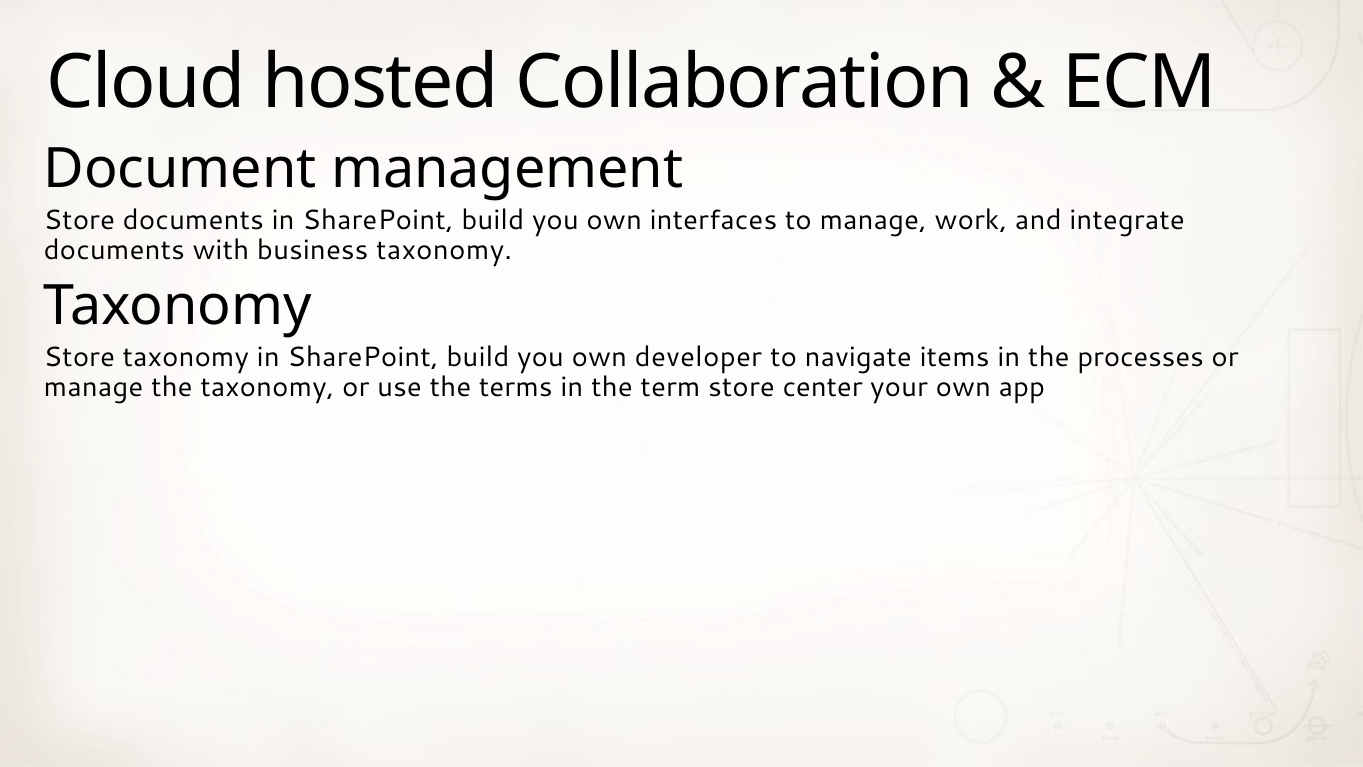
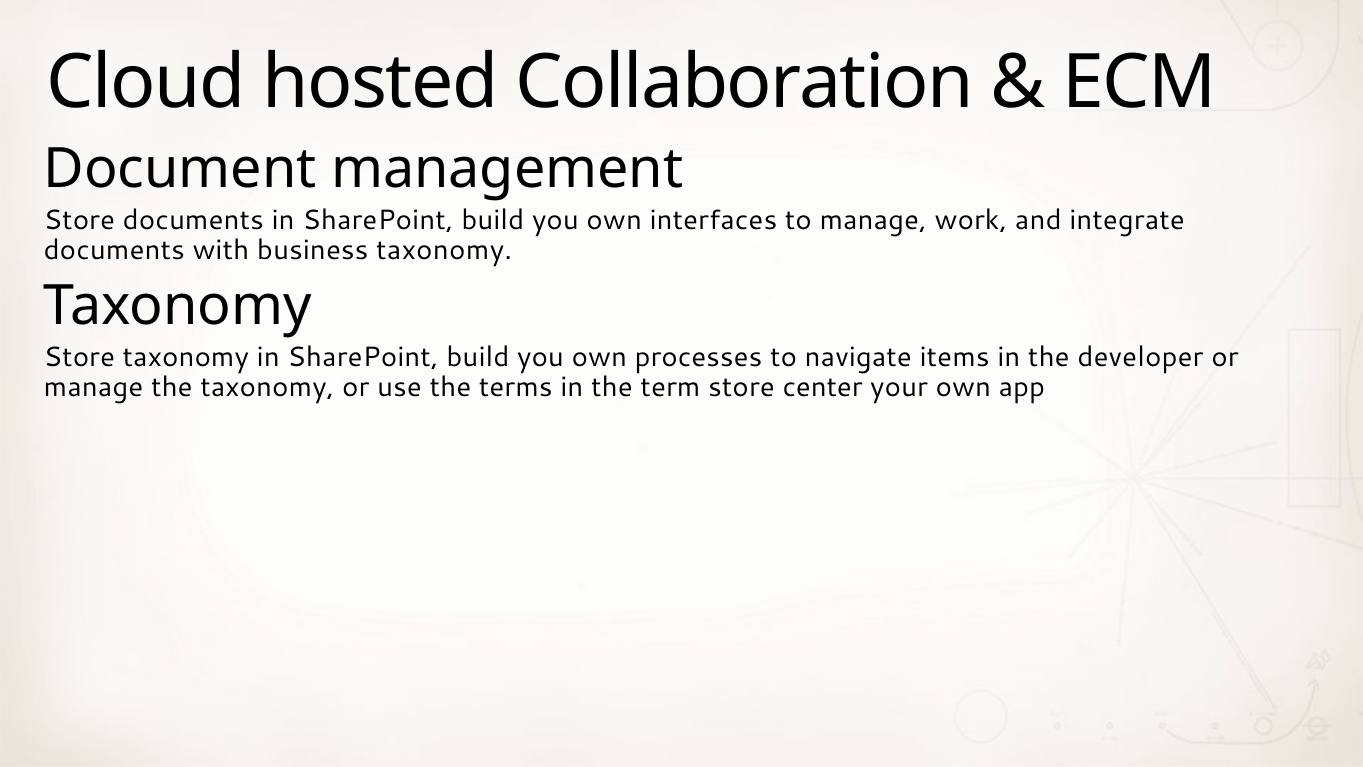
developer: developer -> processes
processes: processes -> developer
